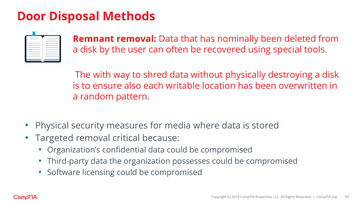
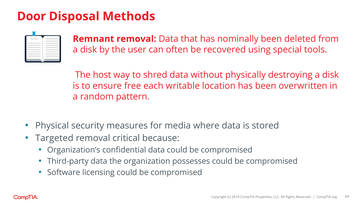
with: with -> host
also: also -> free
